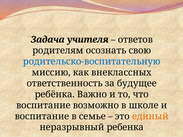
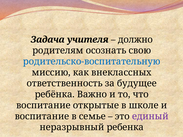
ответов: ответов -> должно
возможно: возможно -> открытые
единый colour: orange -> purple
